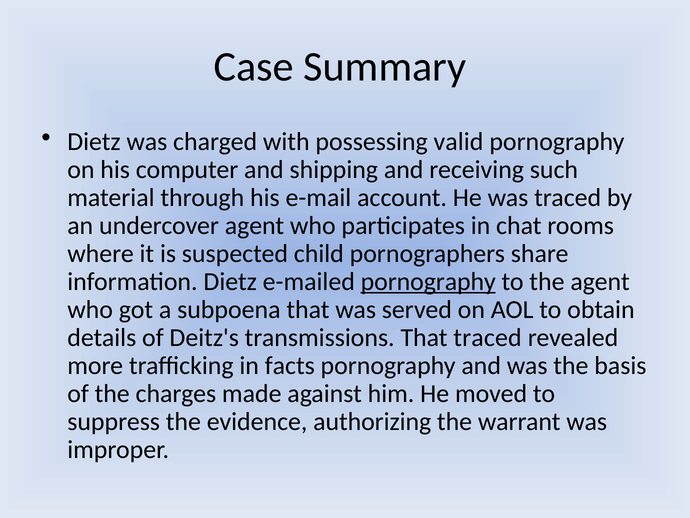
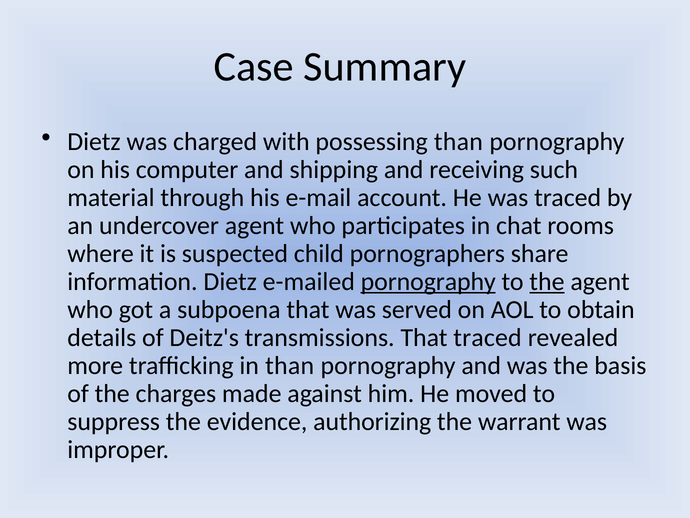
possessing valid: valid -> than
the at (547, 281) underline: none -> present
in facts: facts -> than
